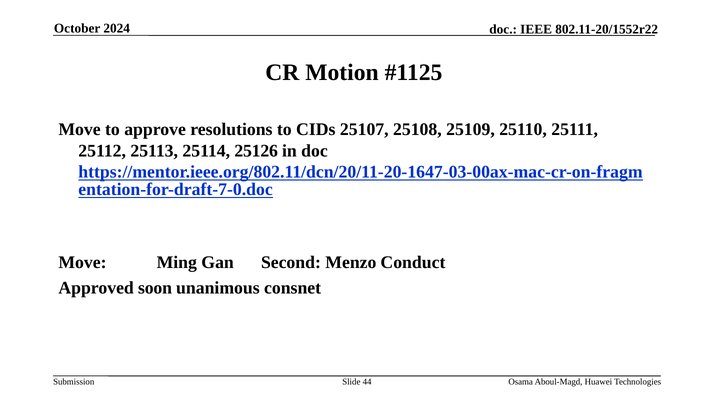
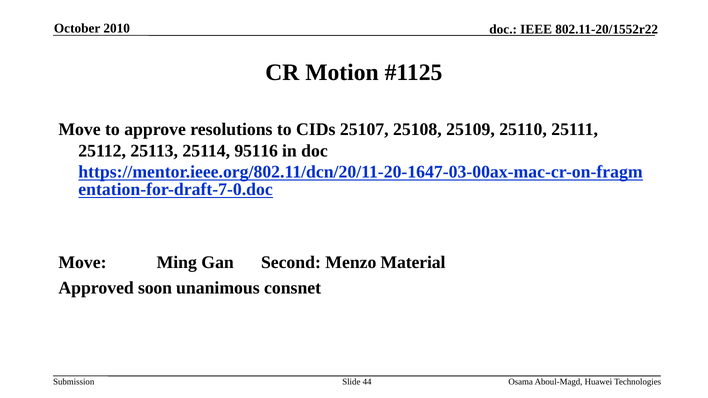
2024: 2024 -> 2010
25126: 25126 -> 95116
Conduct: Conduct -> Material
